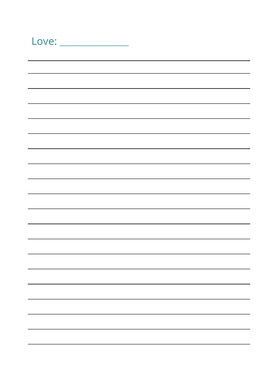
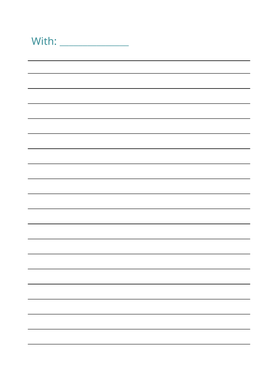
Love: Love -> With
